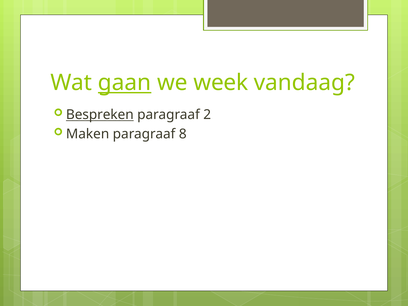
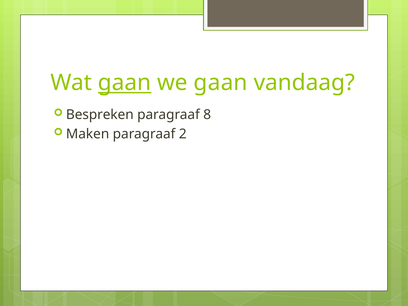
we week: week -> gaan
Bespreken underline: present -> none
2: 2 -> 8
8: 8 -> 2
